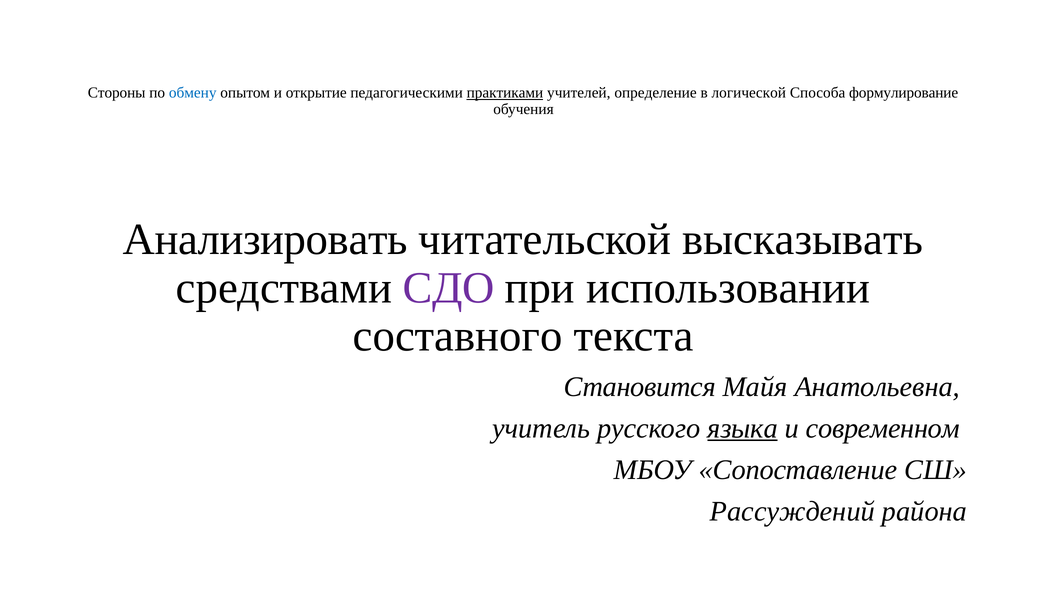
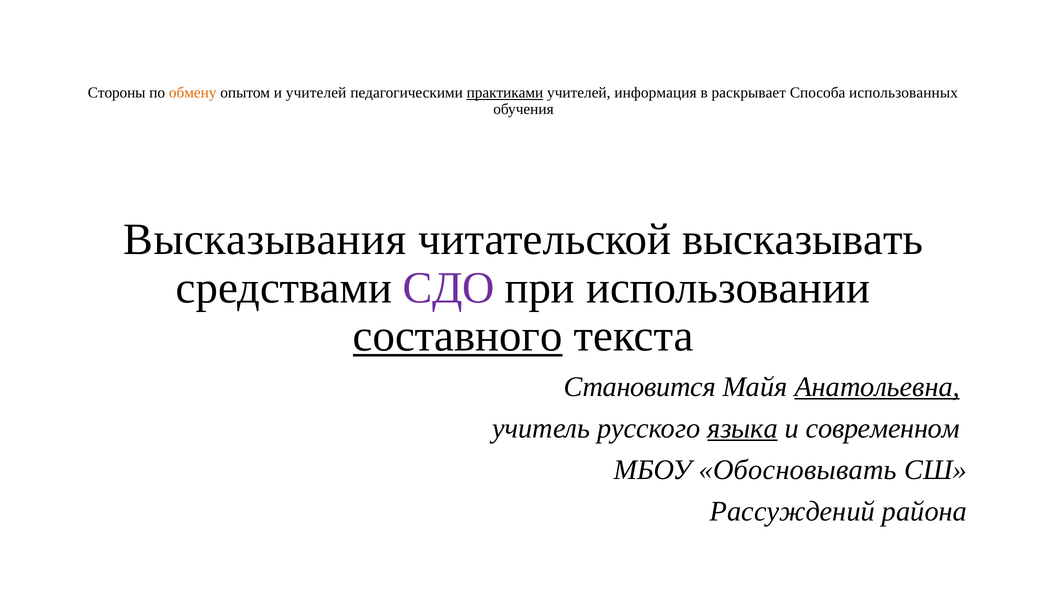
обмену colour: blue -> orange
и открытие: открытие -> учителей
определение: определение -> информация
логической: логической -> раскрывает
формулирование: формулирование -> использованных
Анализировать: Анализировать -> Высказывания
составного underline: none -> present
Анатольевна underline: none -> present
Сопоставление: Сопоставление -> Обосновывать
